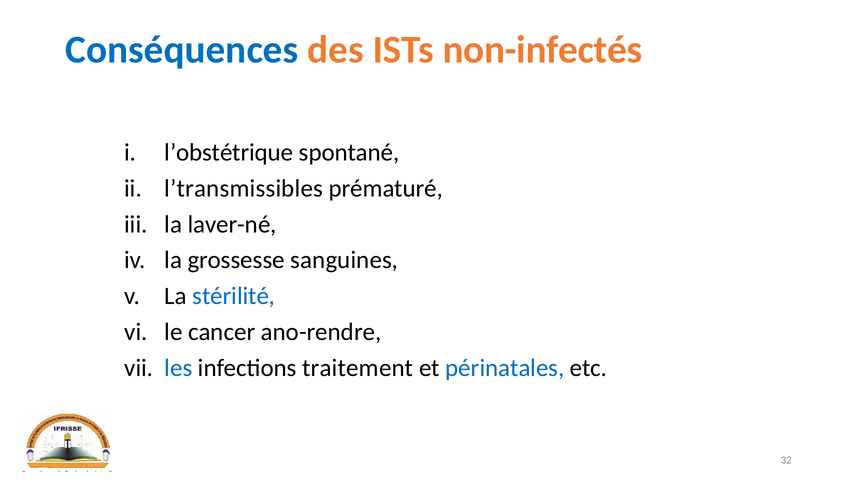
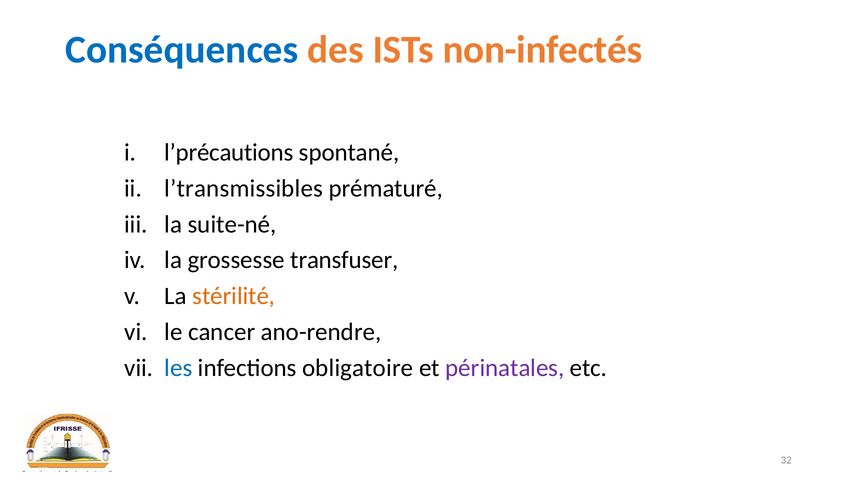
l’obstétrique: l’obstétrique -> l’précautions
laver-né: laver-né -> suite-né
sanguines: sanguines -> transfuser
stérilité colour: blue -> orange
traitement: traitement -> obligatoire
périnatales colour: blue -> purple
